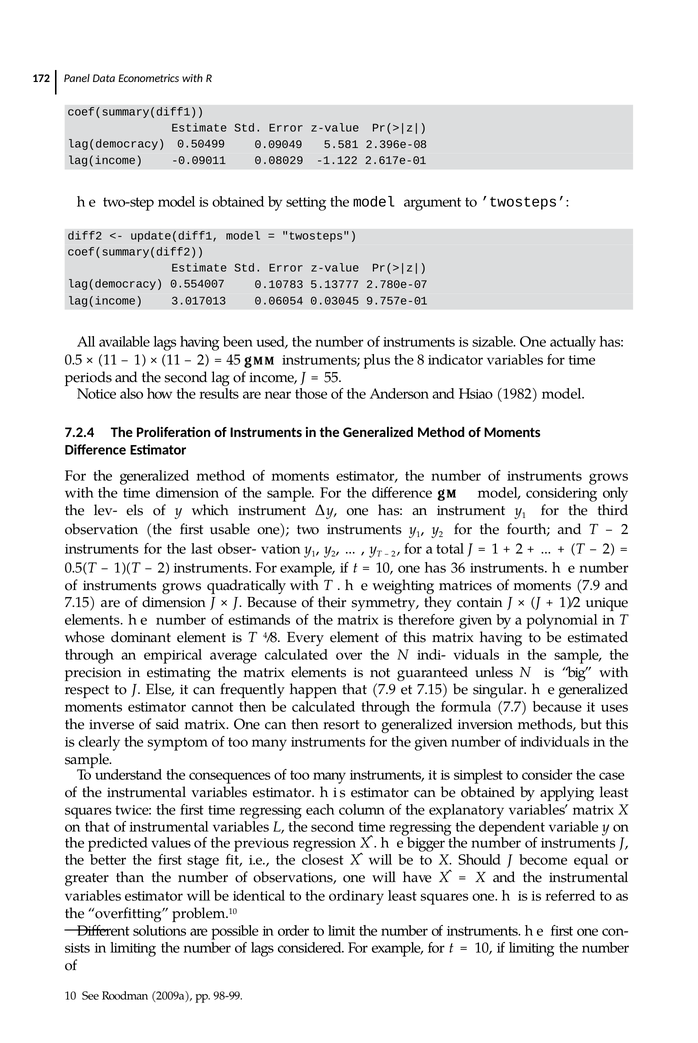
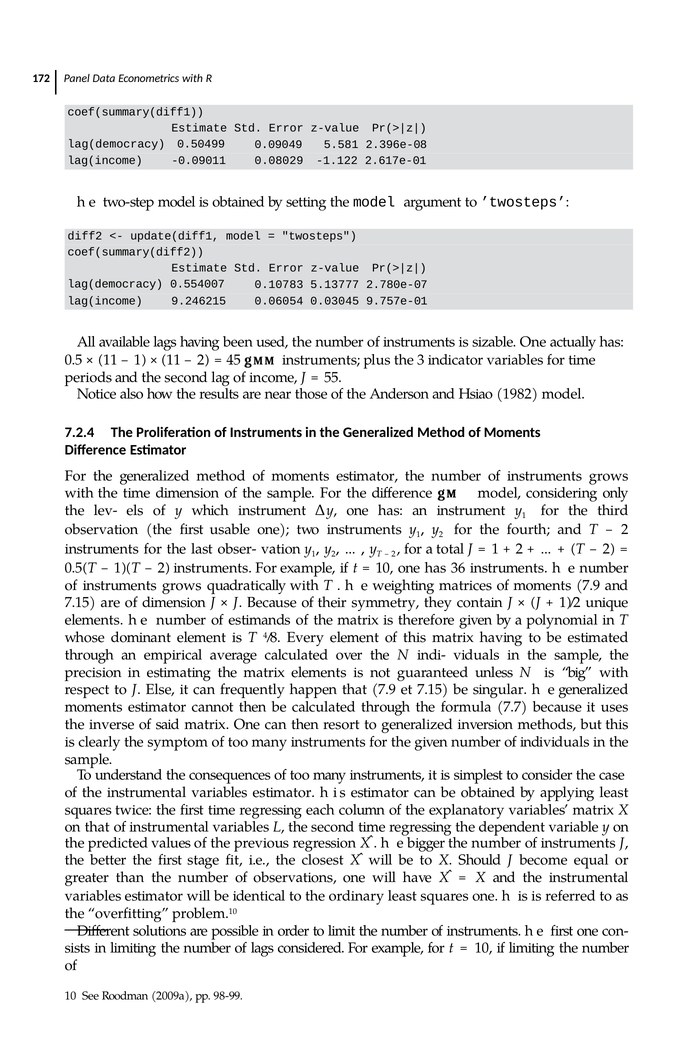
3.017013: 3.017013 -> 9.246215
8: 8 -> 3
